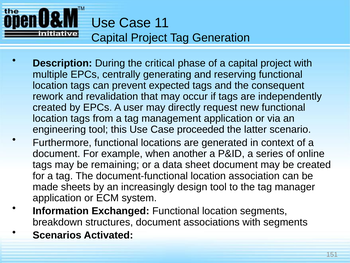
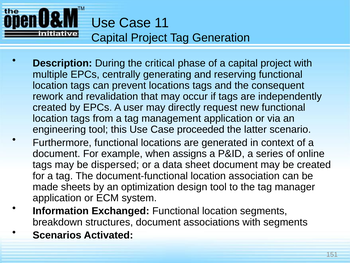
prevent expected: expected -> locations
another: another -> assigns
remaining: remaining -> dispersed
increasingly: increasingly -> optimization
